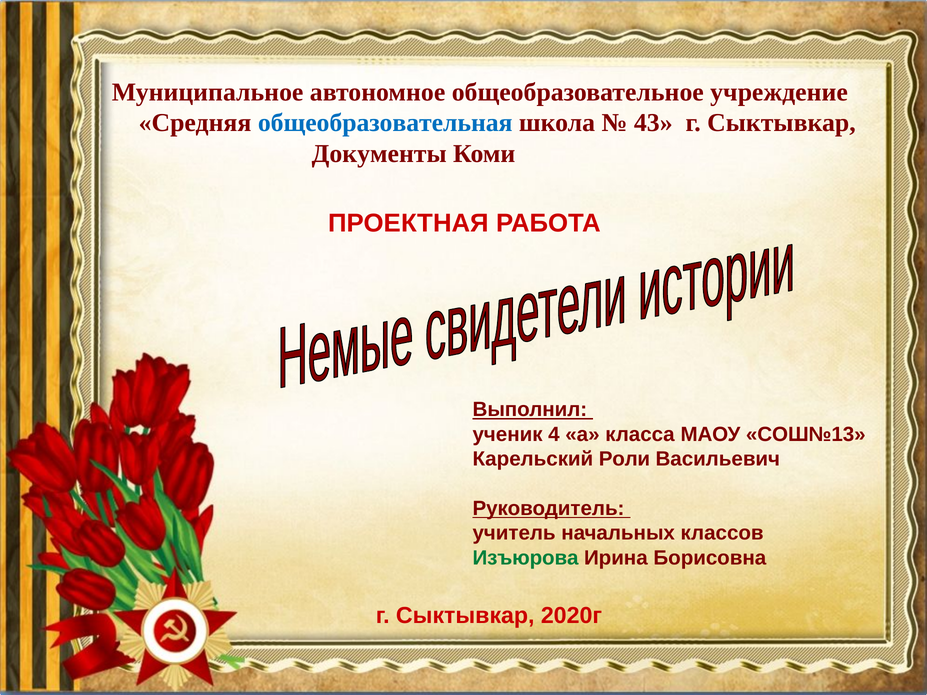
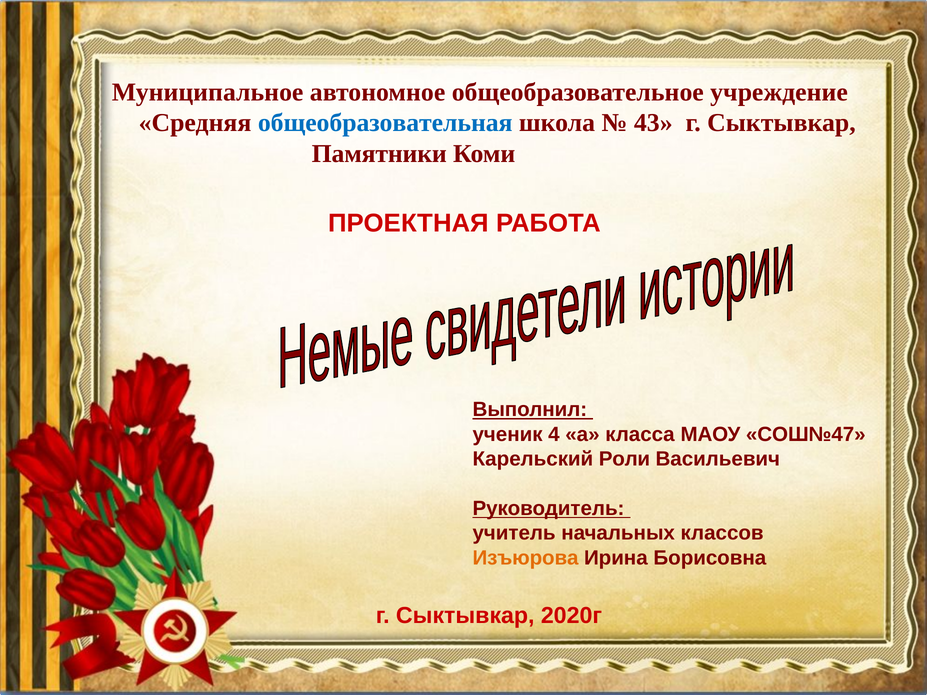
Документы: Документы -> Памятники
СОШ№13: СОШ№13 -> СОШ№47
Изъюрова colour: green -> orange
